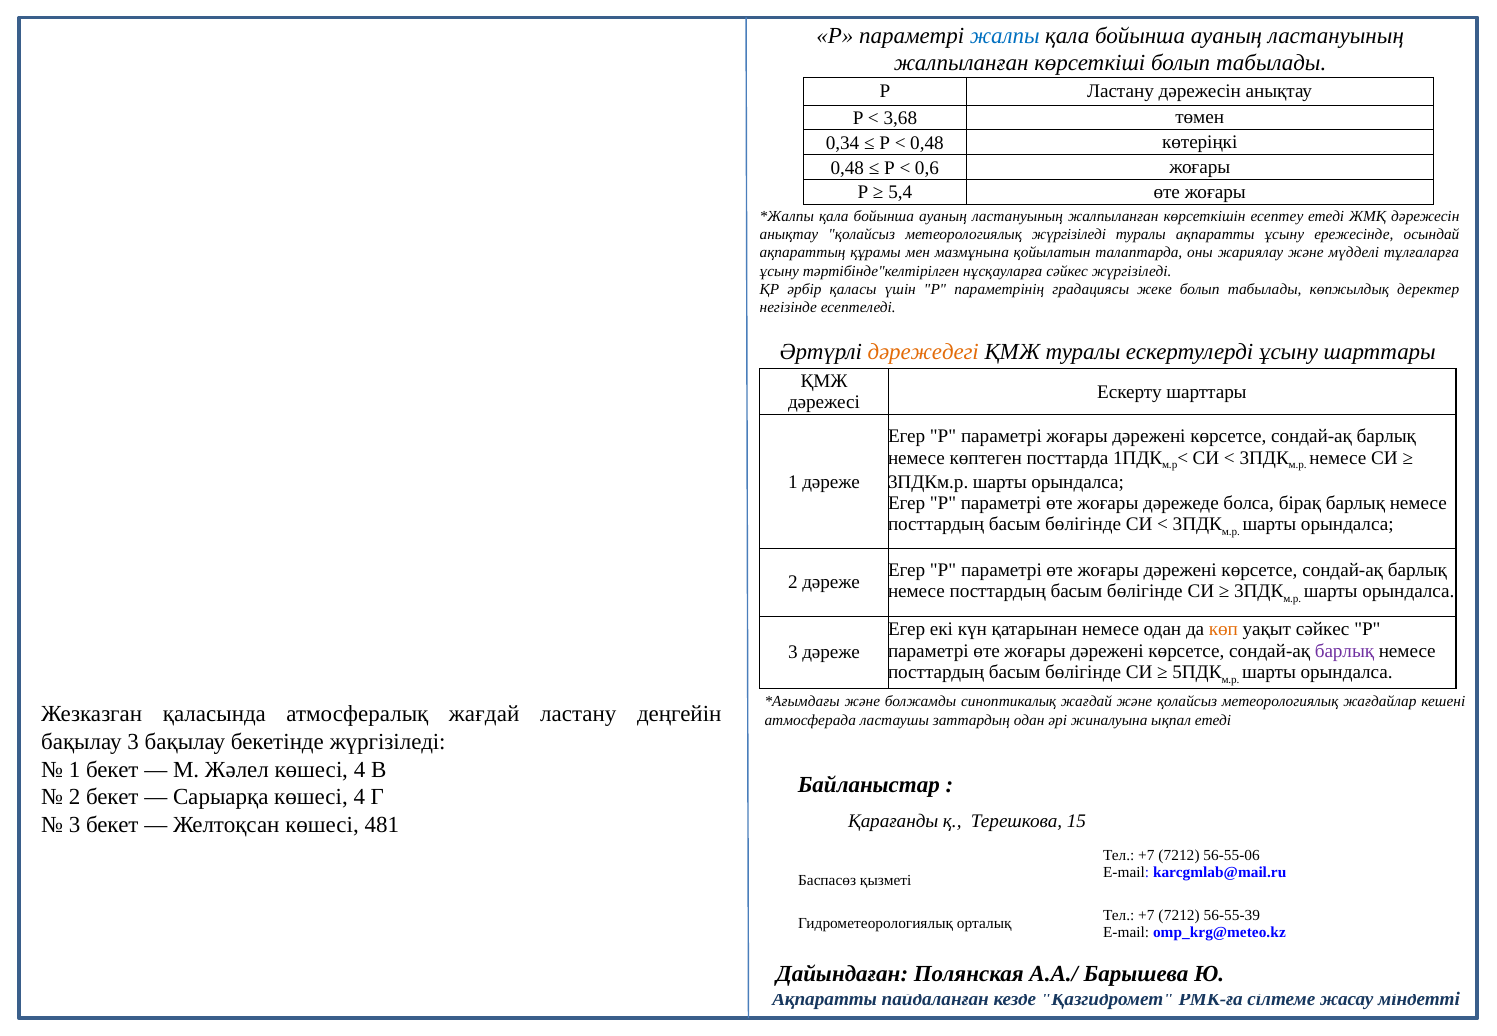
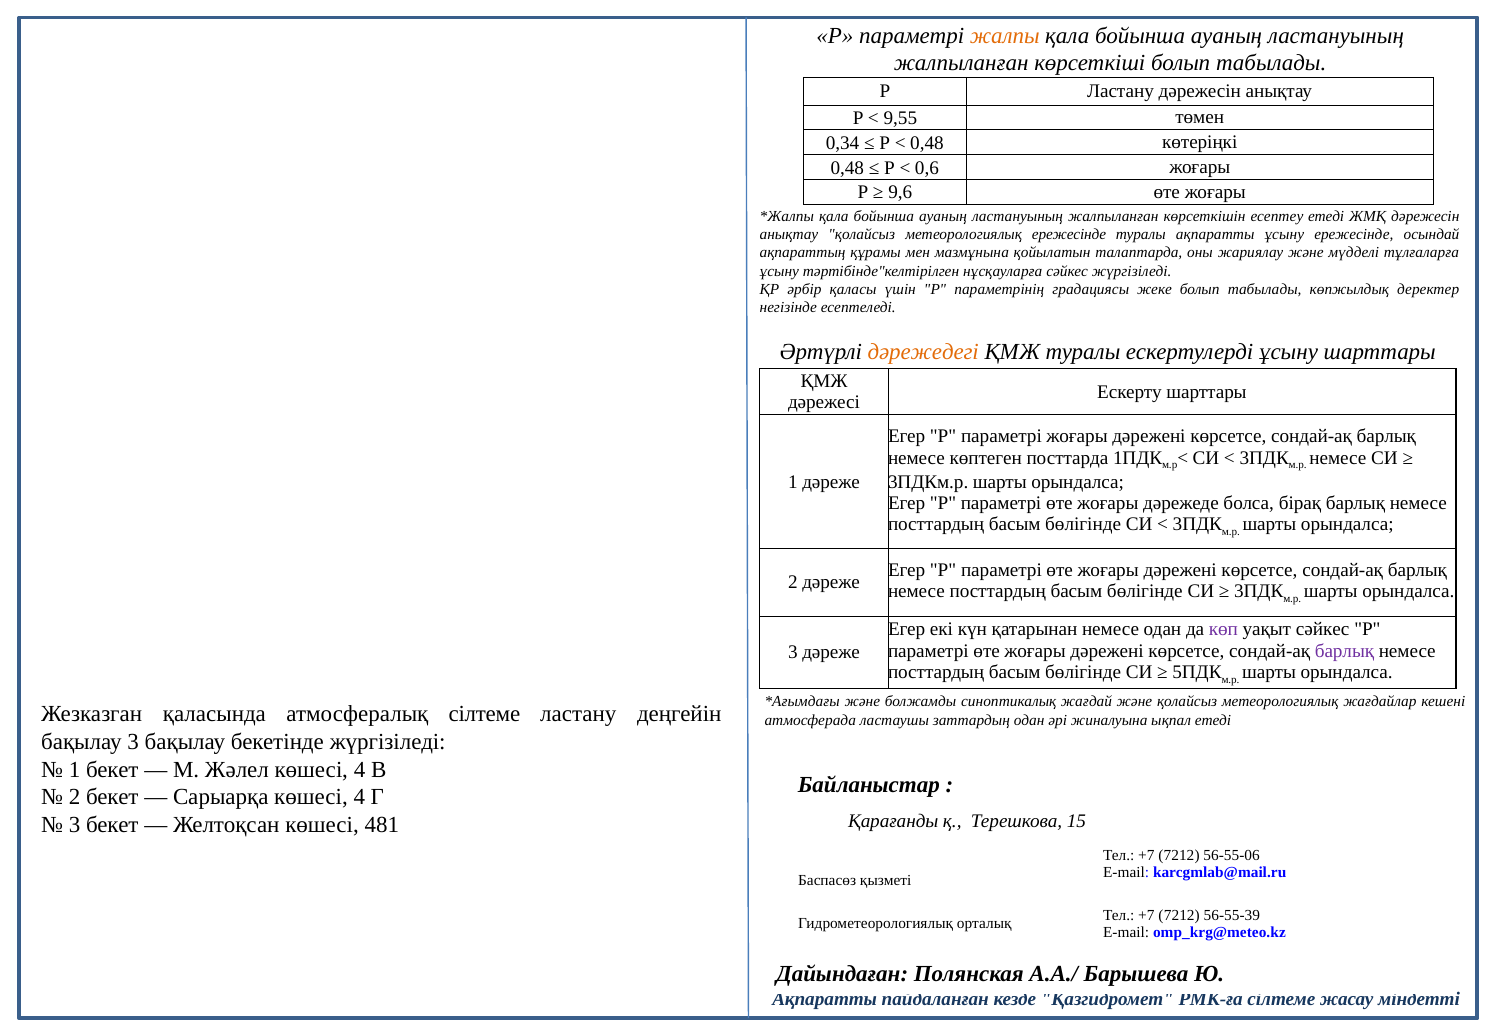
жалпы colour: blue -> orange
3,68: 3,68 -> 9,55
5,4: 5,4 -> 9,6
метеорологиялық жүргізіледі: жүргізіледі -> ережесінде
көп colour: orange -> purple
атмосфералық жағдай: жағдай -> сілтеме
